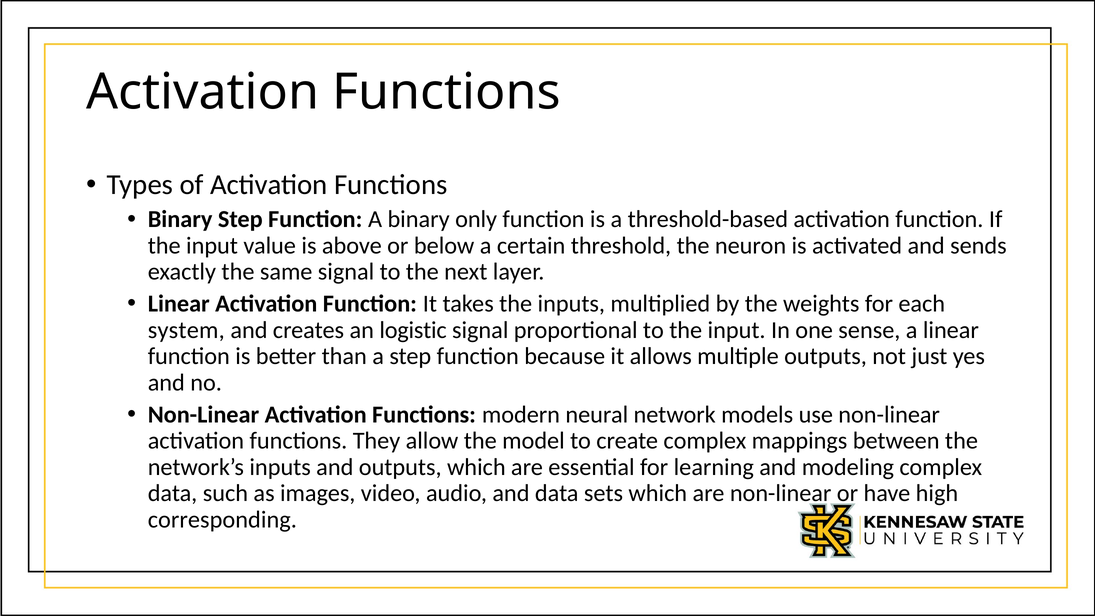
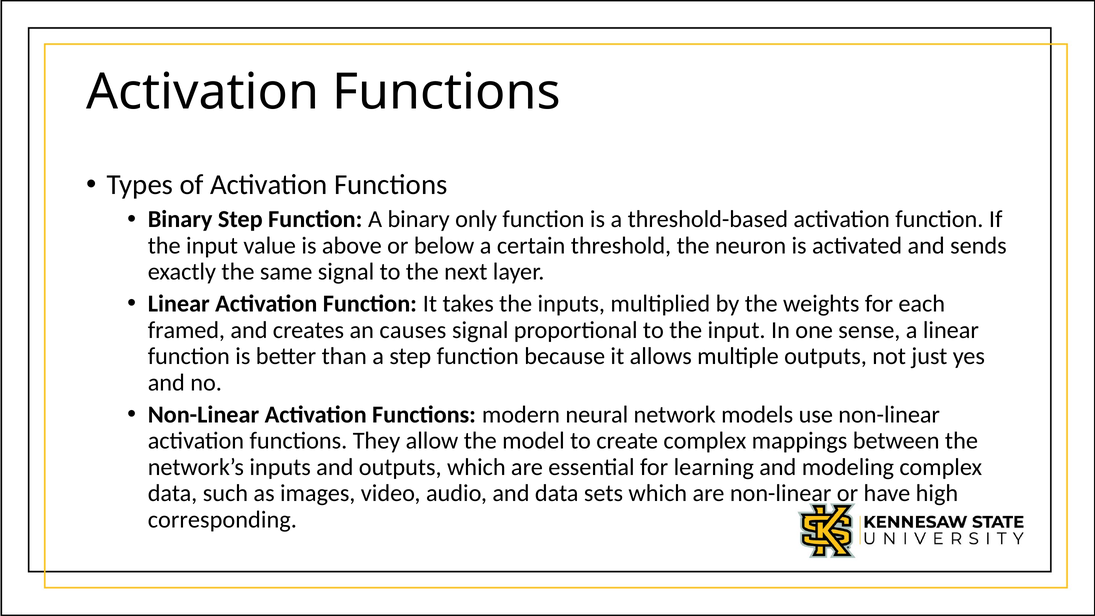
system: system -> framed
logistic: logistic -> causes
